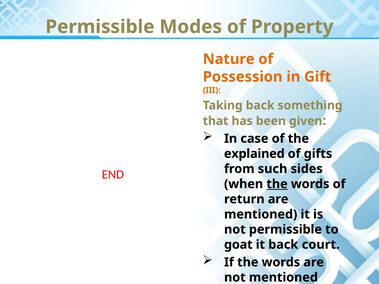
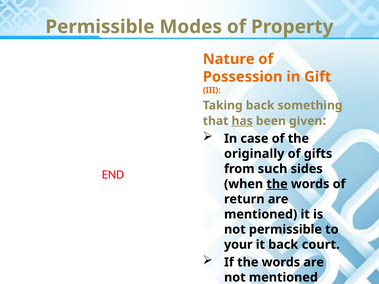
has underline: none -> present
explained: explained -> originally
goat: goat -> your
